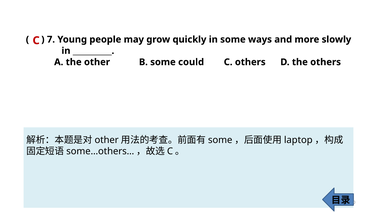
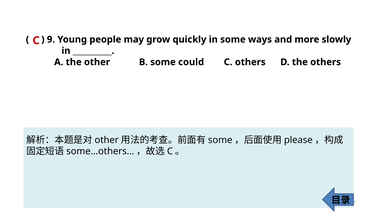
7: 7 -> 9
laptop: laptop -> please
